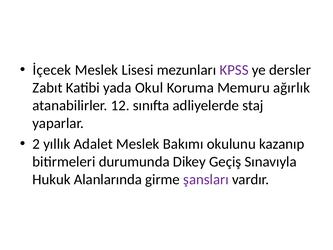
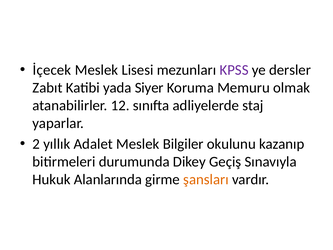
Okul: Okul -> Siyer
ağırlık: ağırlık -> olmak
Bakımı: Bakımı -> Bilgiler
şansları colour: purple -> orange
